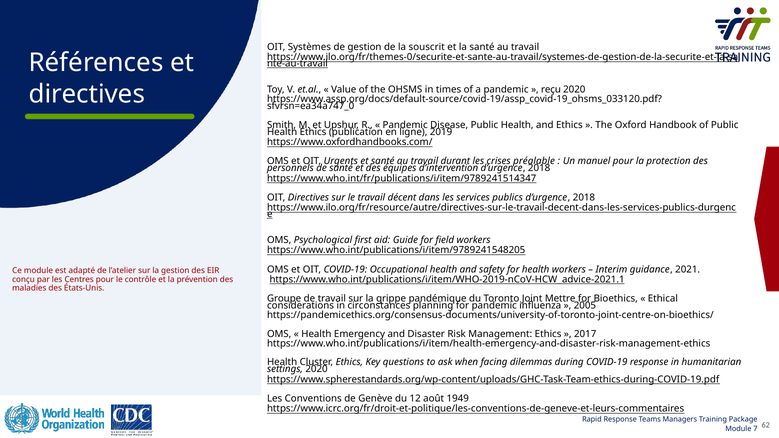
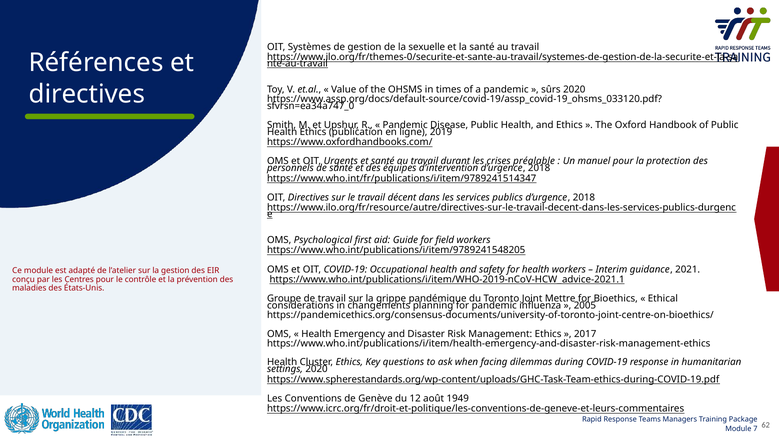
souscrit: souscrit -> sexuelle
reçu: reçu -> sûrs
circonstances: circonstances -> changements
